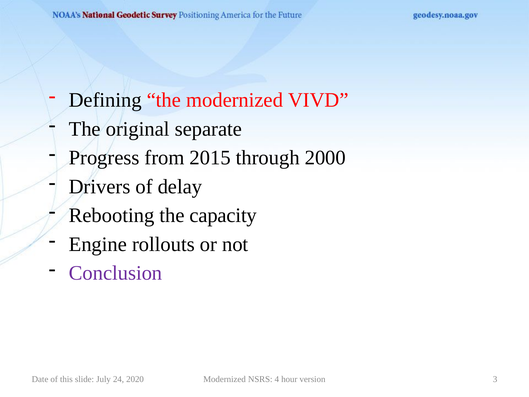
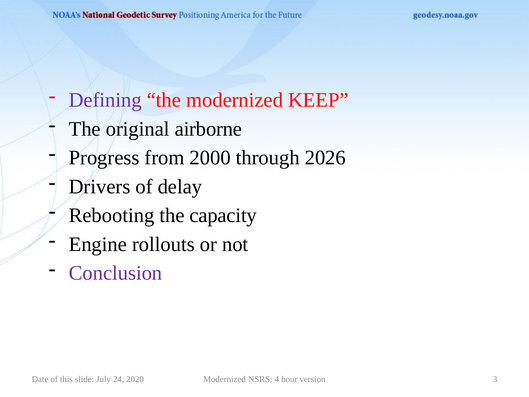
Defining colour: black -> purple
VIVD: VIVD -> KEEP
separate: separate -> airborne
2015: 2015 -> 2000
2000: 2000 -> 2026
